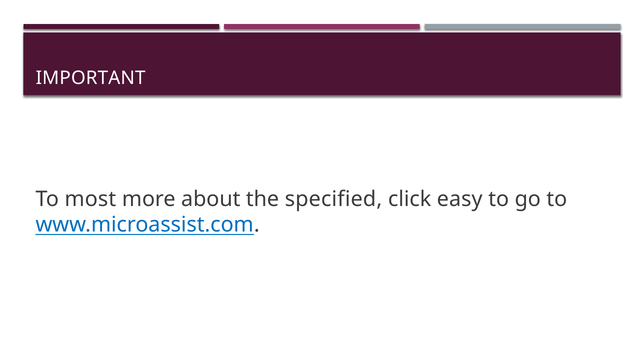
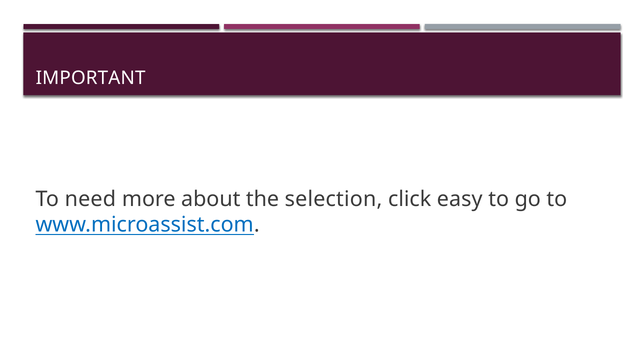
most: most -> need
specified: specified -> selection
